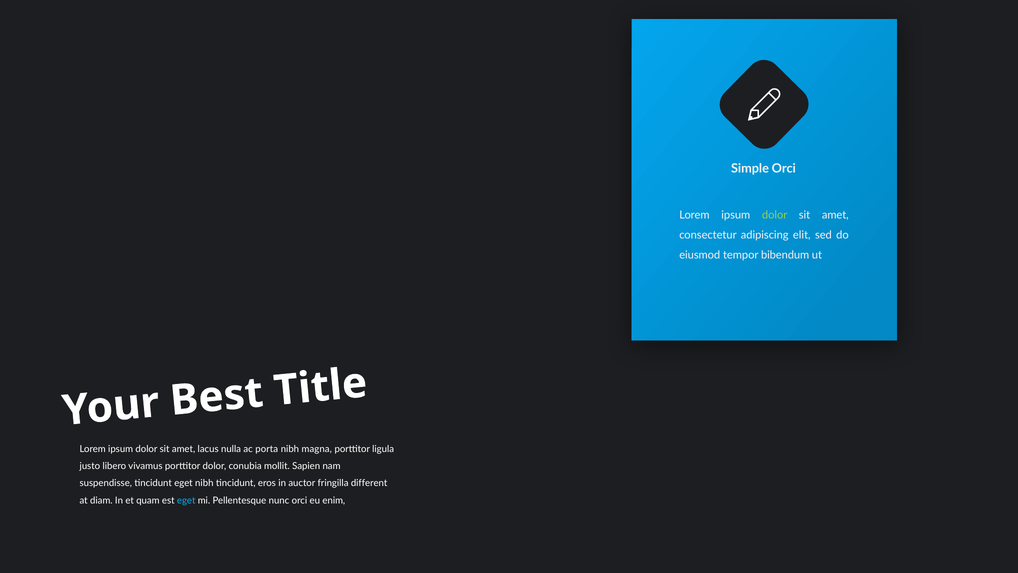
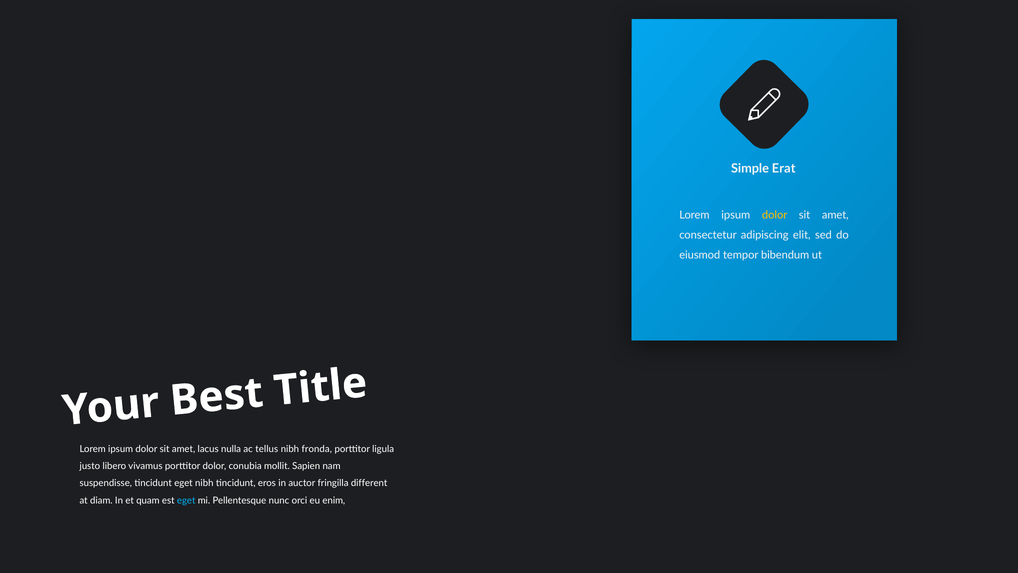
Simple Orci: Orci -> Erat
dolor at (775, 215) colour: light green -> yellow
porta: porta -> tellus
magna: magna -> fronda
